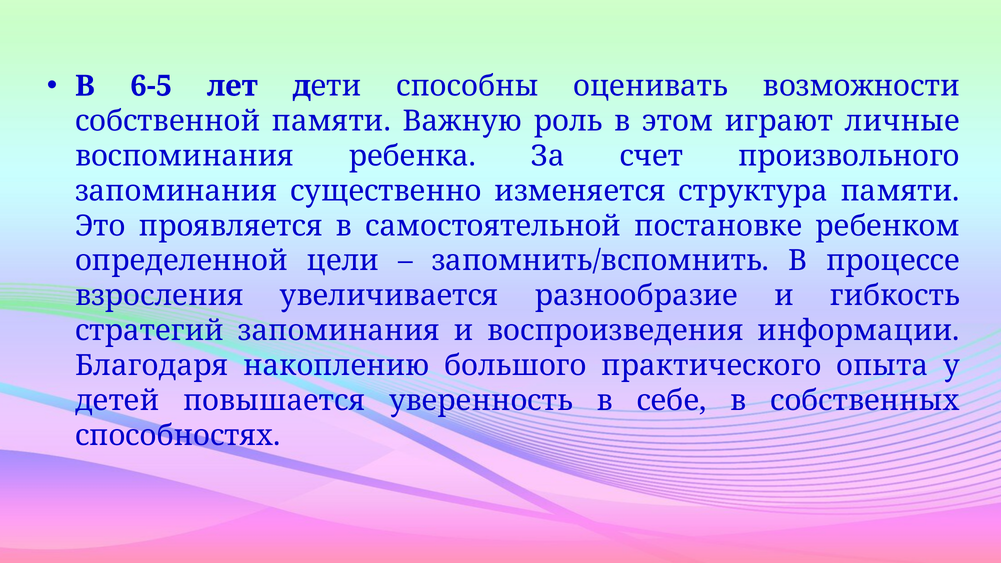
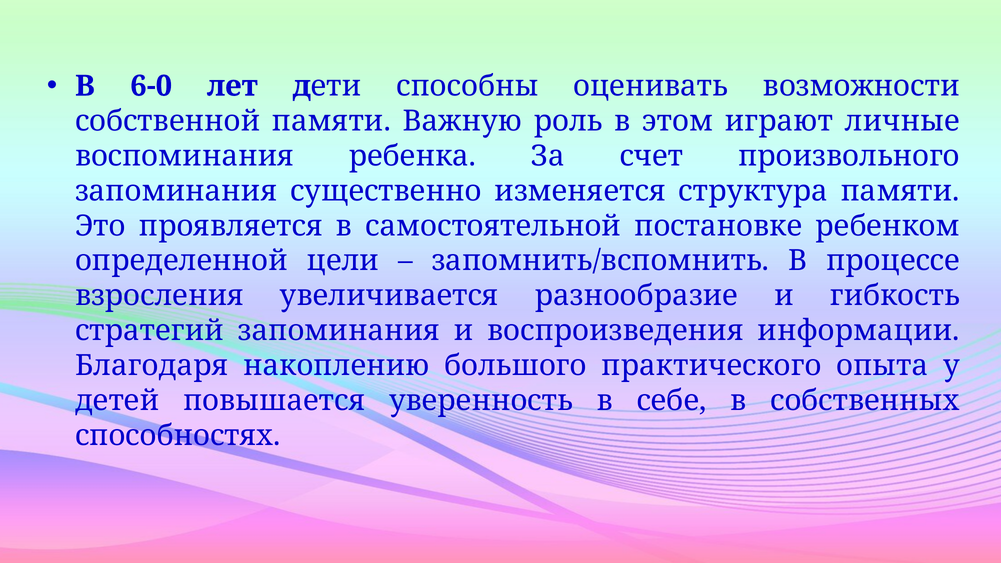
6-5: 6-5 -> 6-0
